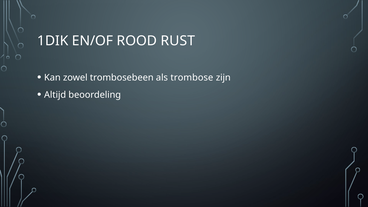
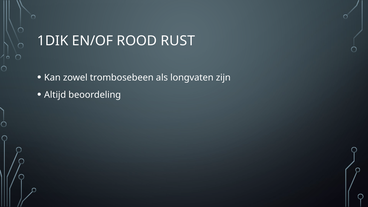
trombose: trombose -> longvaten
